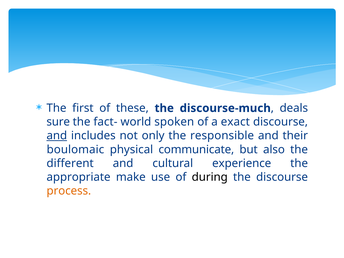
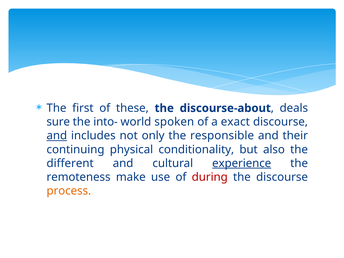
discourse-much: discourse-much -> discourse-about
fact-: fact- -> into-
boulomaic: boulomaic -> continuing
communicate: communicate -> conditionality
experience underline: none -> present
appropriate: appropriate -> remoteness
during colour: black -> red
